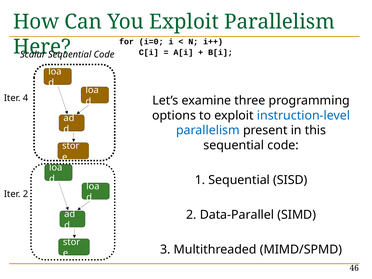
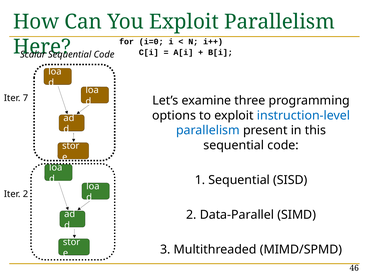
4: 4 -> 7
